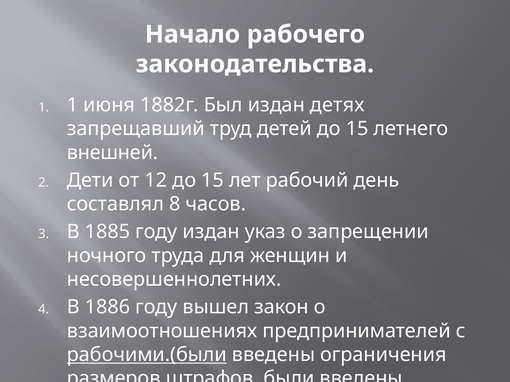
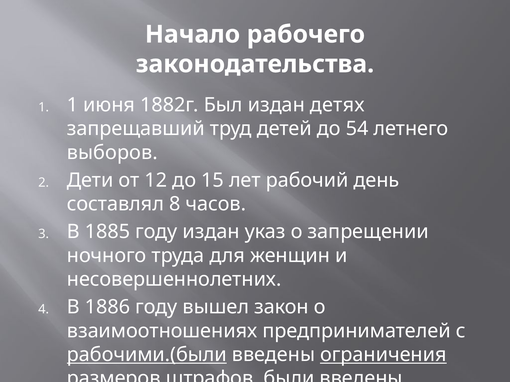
детей до 15: 15 -> 54
внешней: внешней -> выборов
ограничения underline: none -> present
